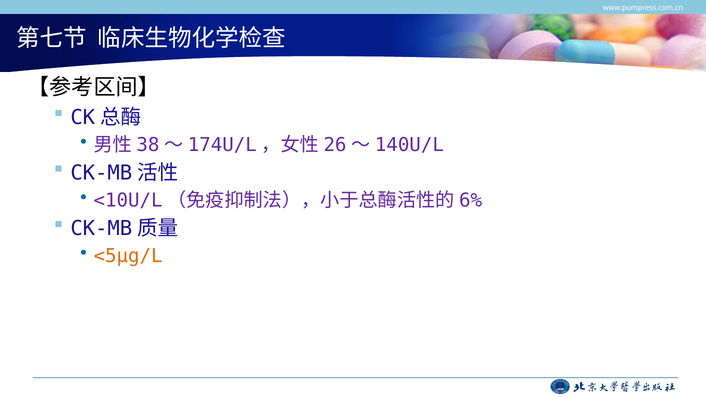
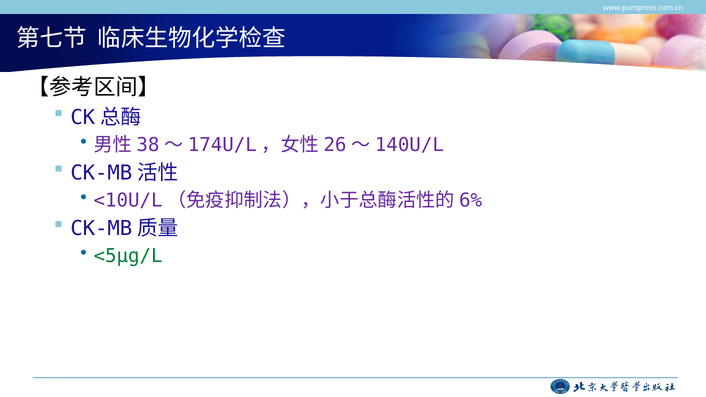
<5μg/L colour: orange -> green
